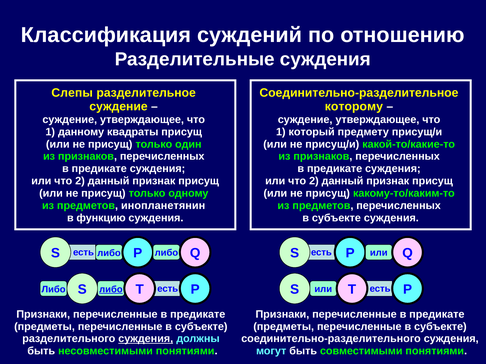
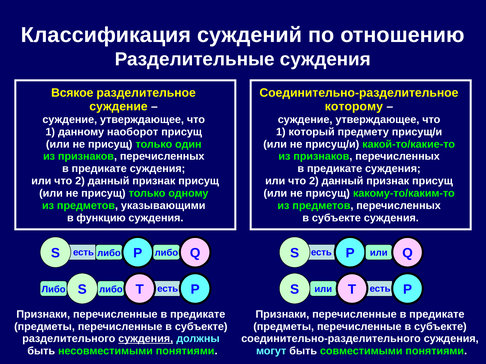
Слепы: Слепы -> Всякое
квадраты: квадраты -> наоборот
инопланетянин: инопланетянин -> указывающими
либо at (111, 290) underline: present -> none
